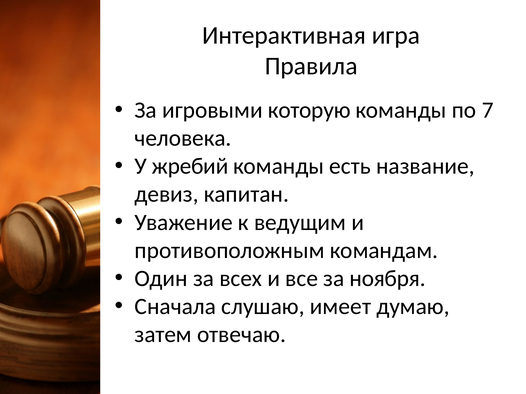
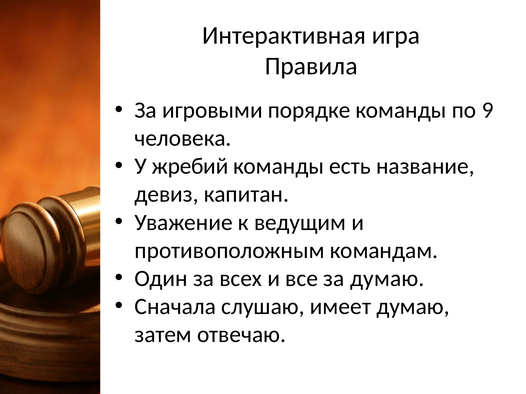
которую: которую -> порядке
7: 7 -> 9
за ноября: ноября -> думаю
